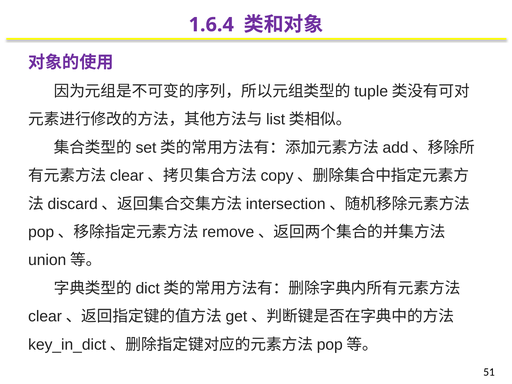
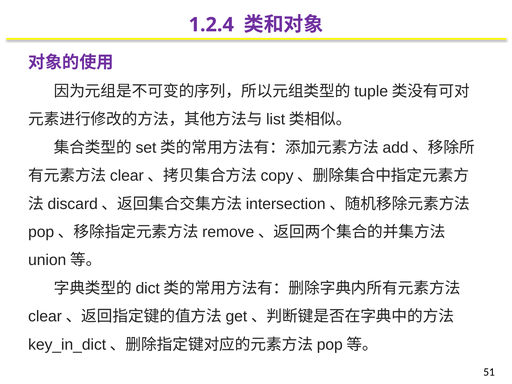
1.6.4: 1.6.4 -> 1.2.4
